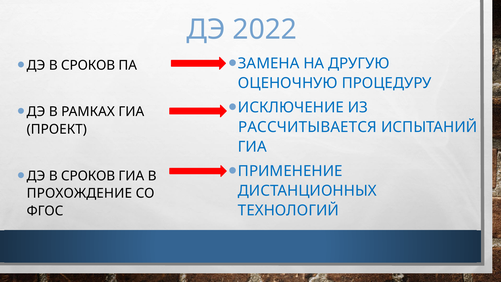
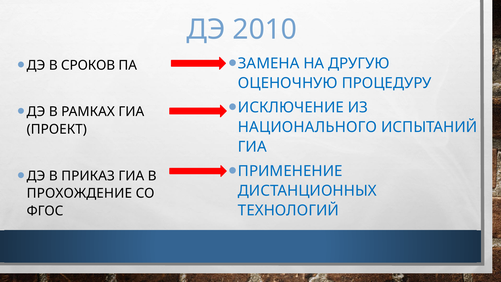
2022: 2022 -> 2010
РАССЧИТЫВАЕТСЯ: РАССЧИТЫВАЕТСЯ -> НАЦИОНАЛЬНОГО
СРОКОВ at (88, 176): СРОКОВ -> ПРИКАЗ
